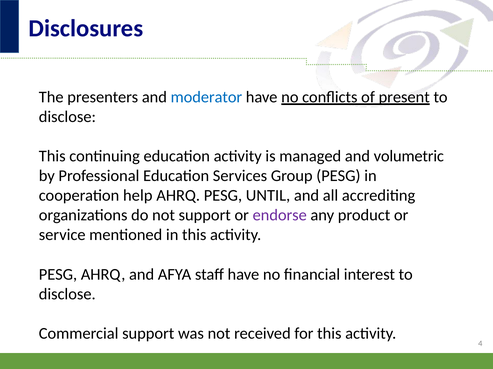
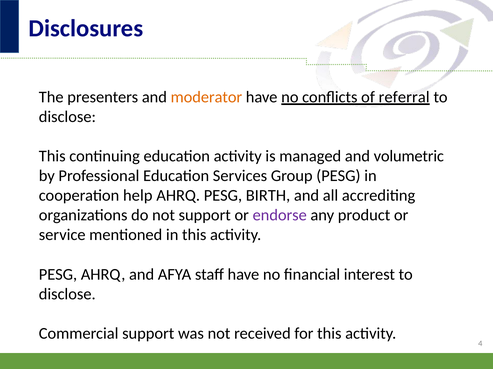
moderator colour: blue -> orange
present: present -> referral
UNTIL: UNTIL -> BIRTH
